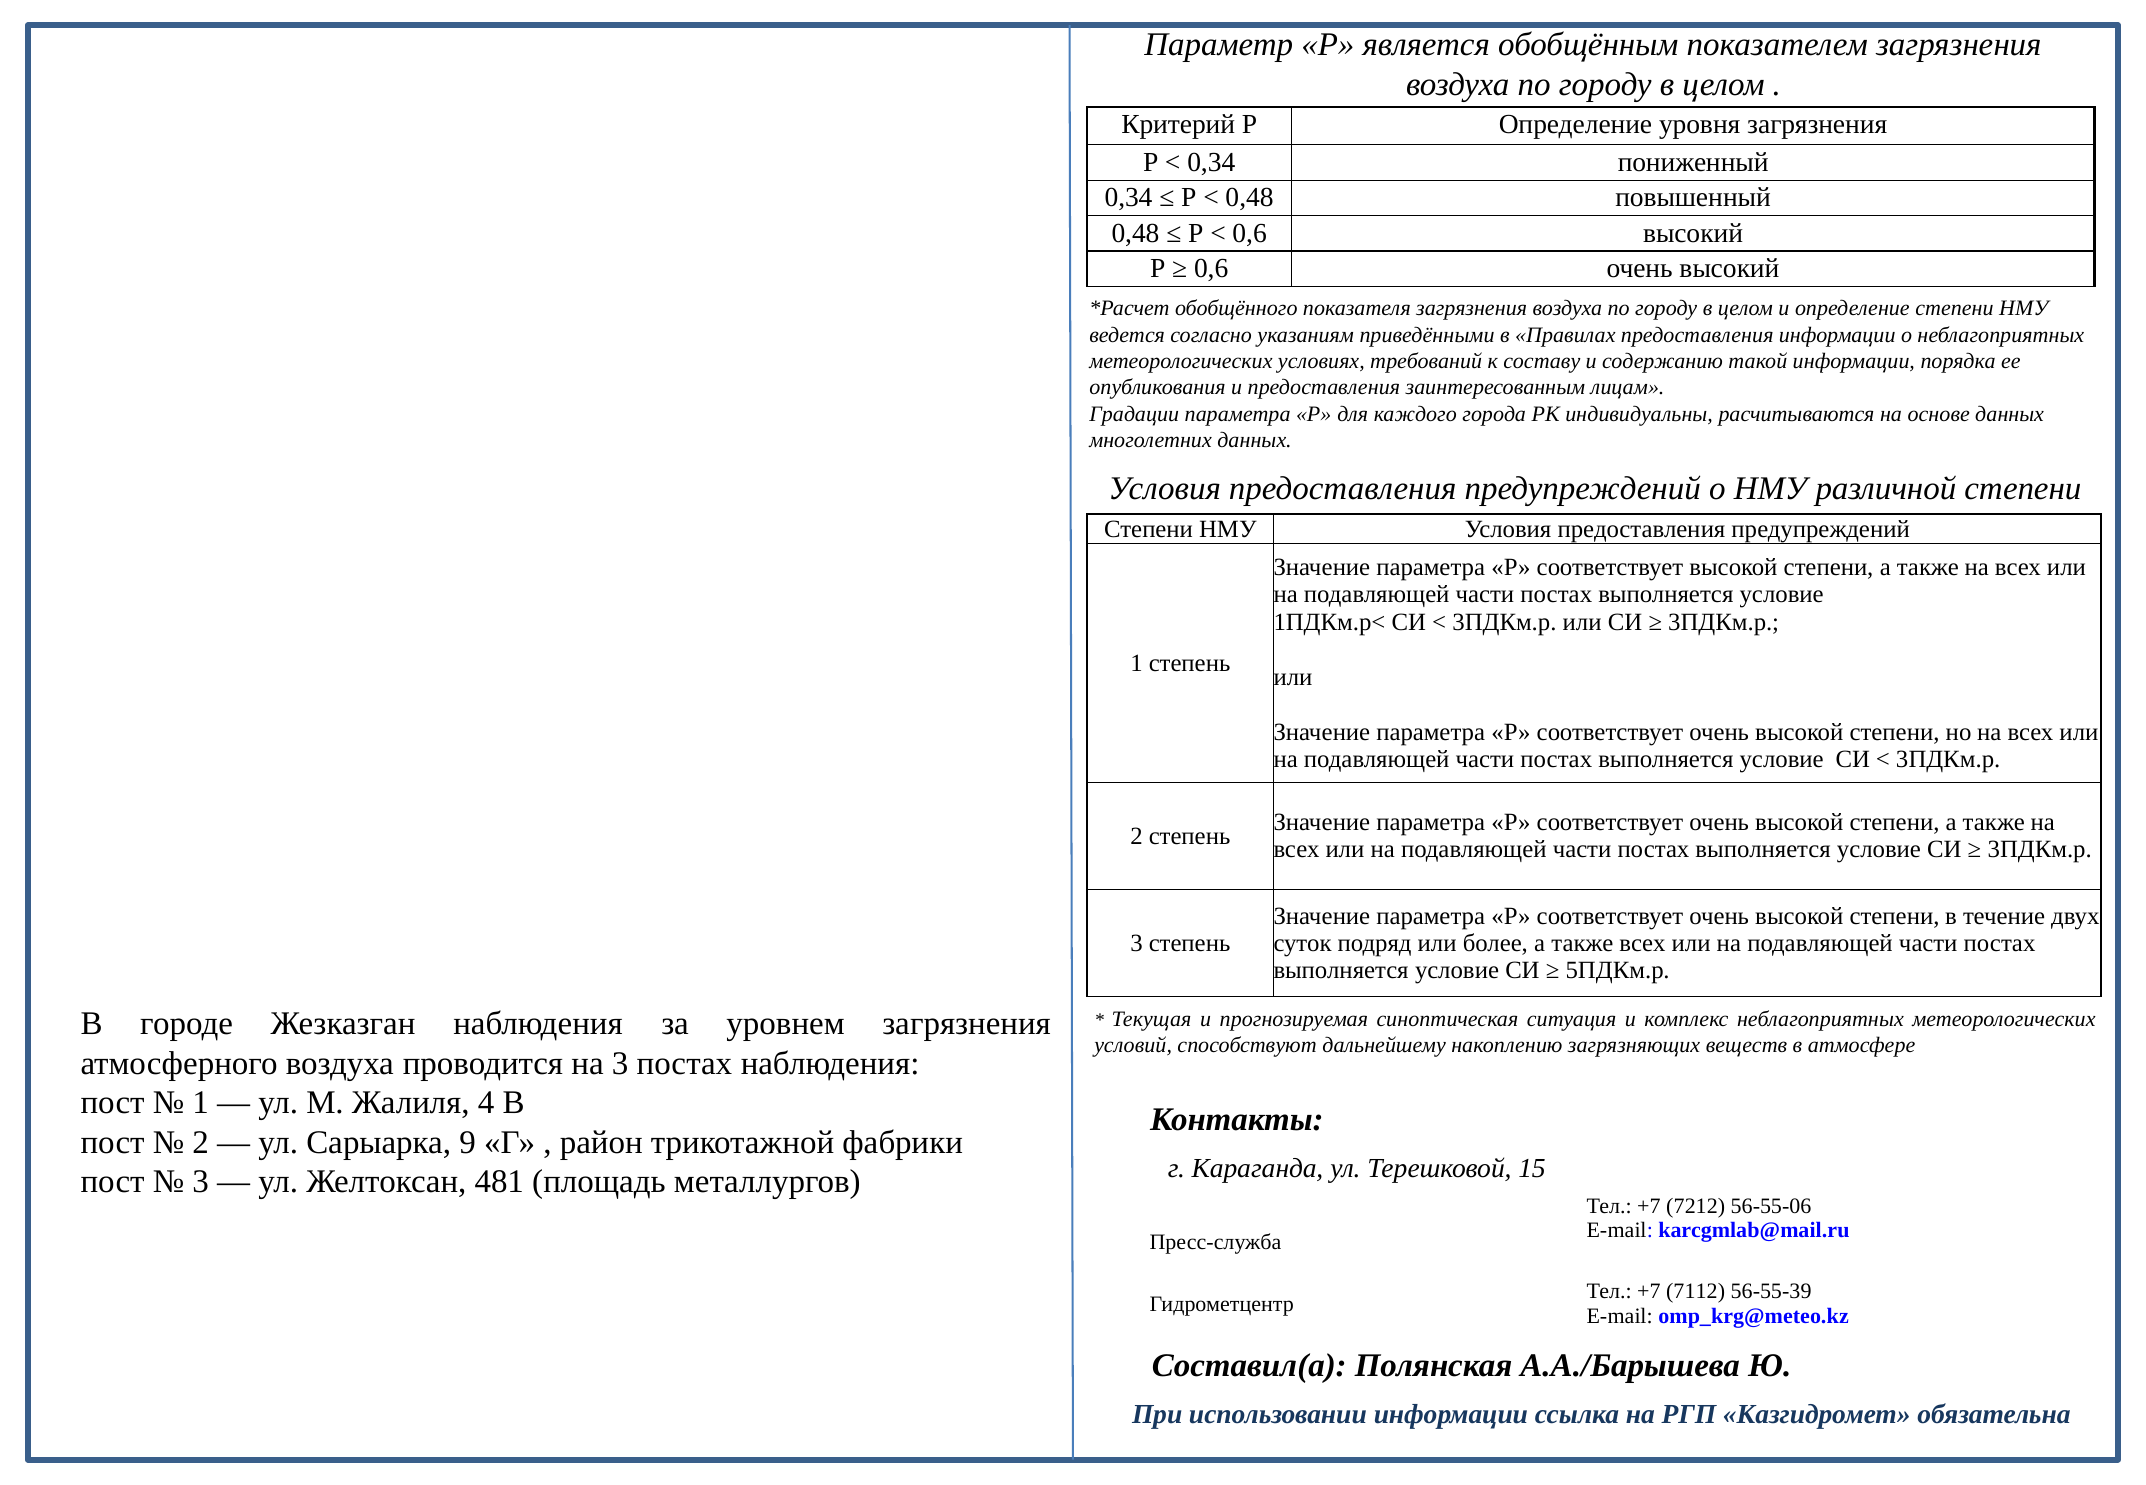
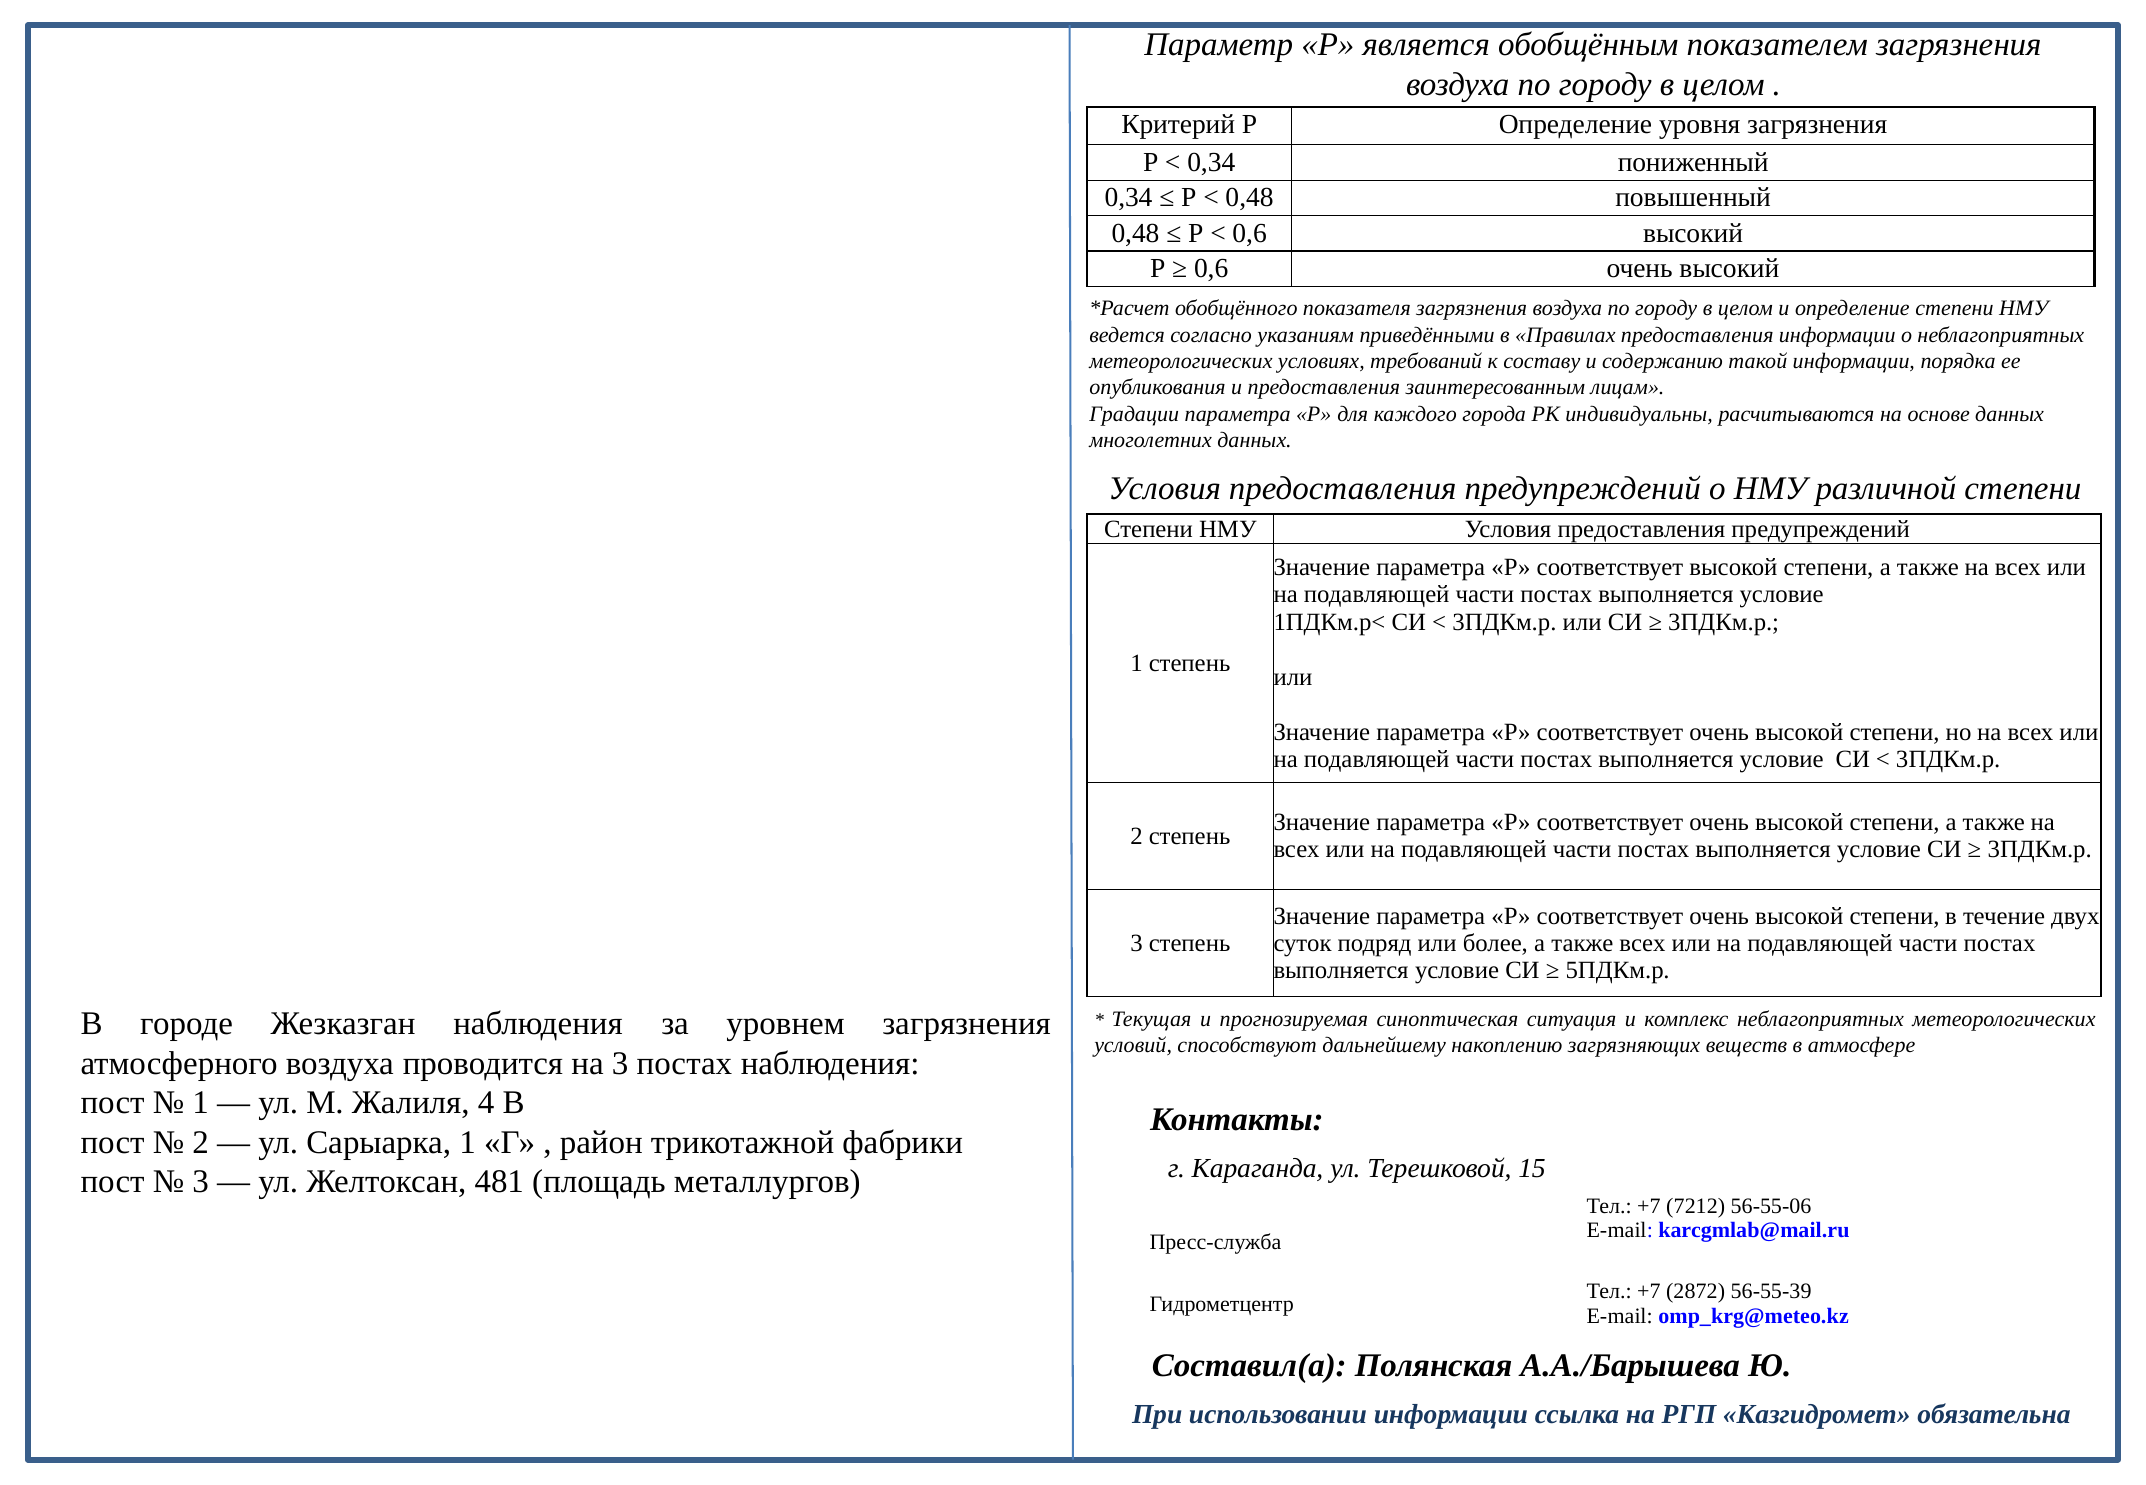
Сарыарка 9: 9 -> 1
7112: 7112 -> 2872
